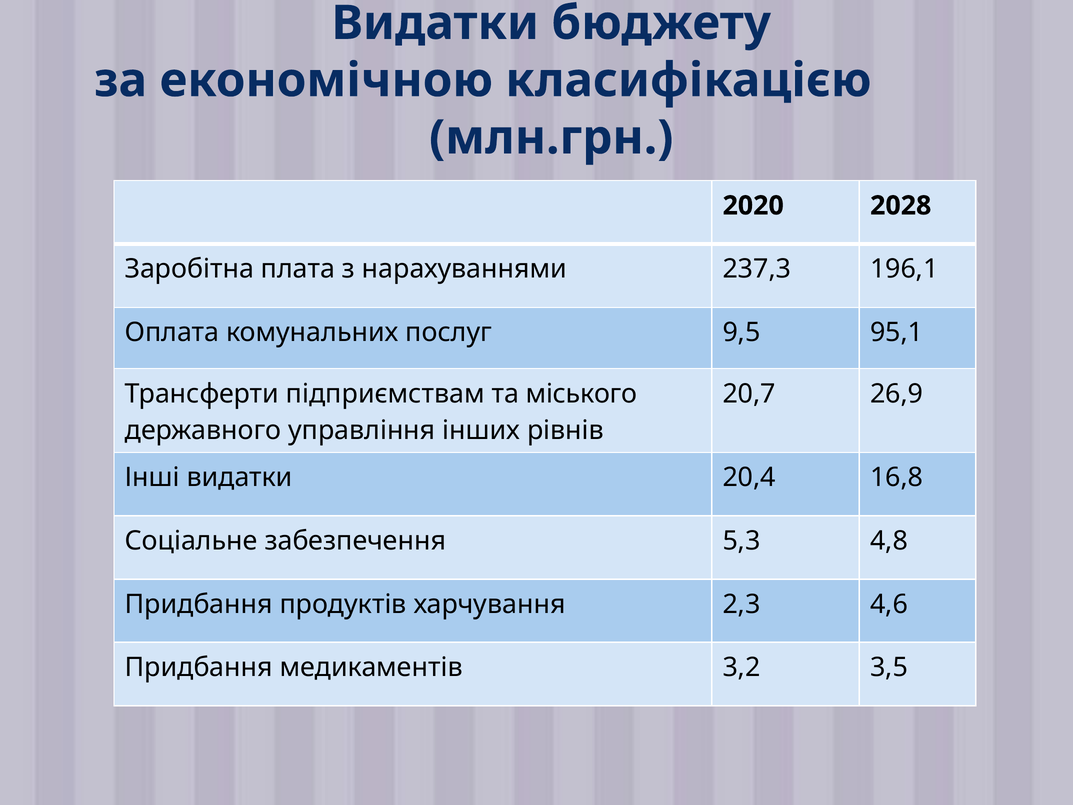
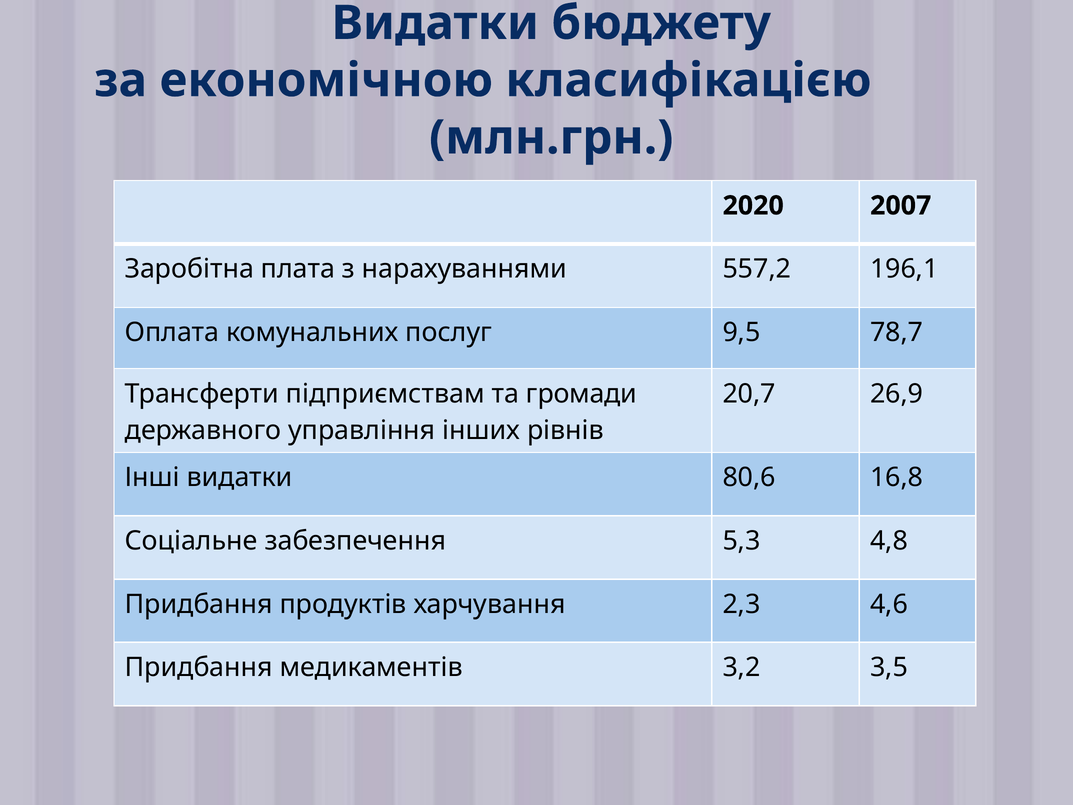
2028: 2028 -> 2007
237,3: 237,3 -> 557,2
95,1: 95,1 -> 78,7
міського: міського -> громади
20,4: 20,4 -> 80,6
